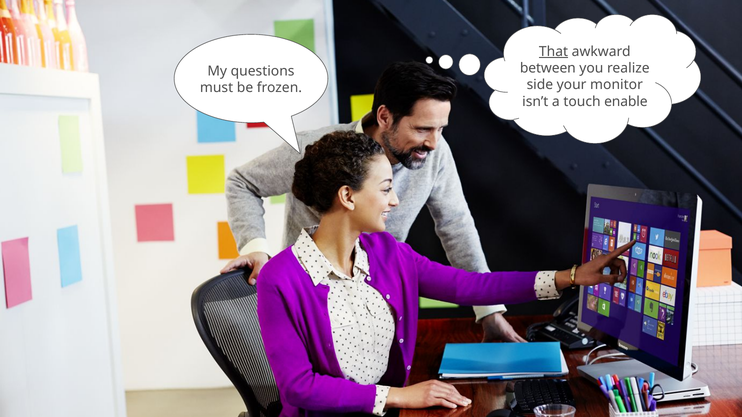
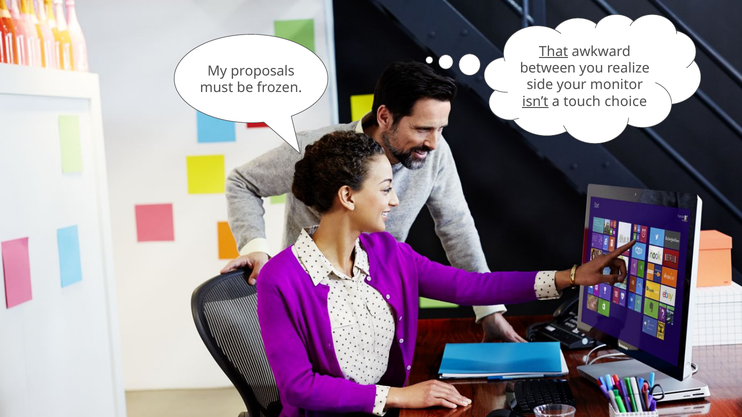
questions: questions -> proposals
isn’t underline: none -> present
enable: enable -> choice
